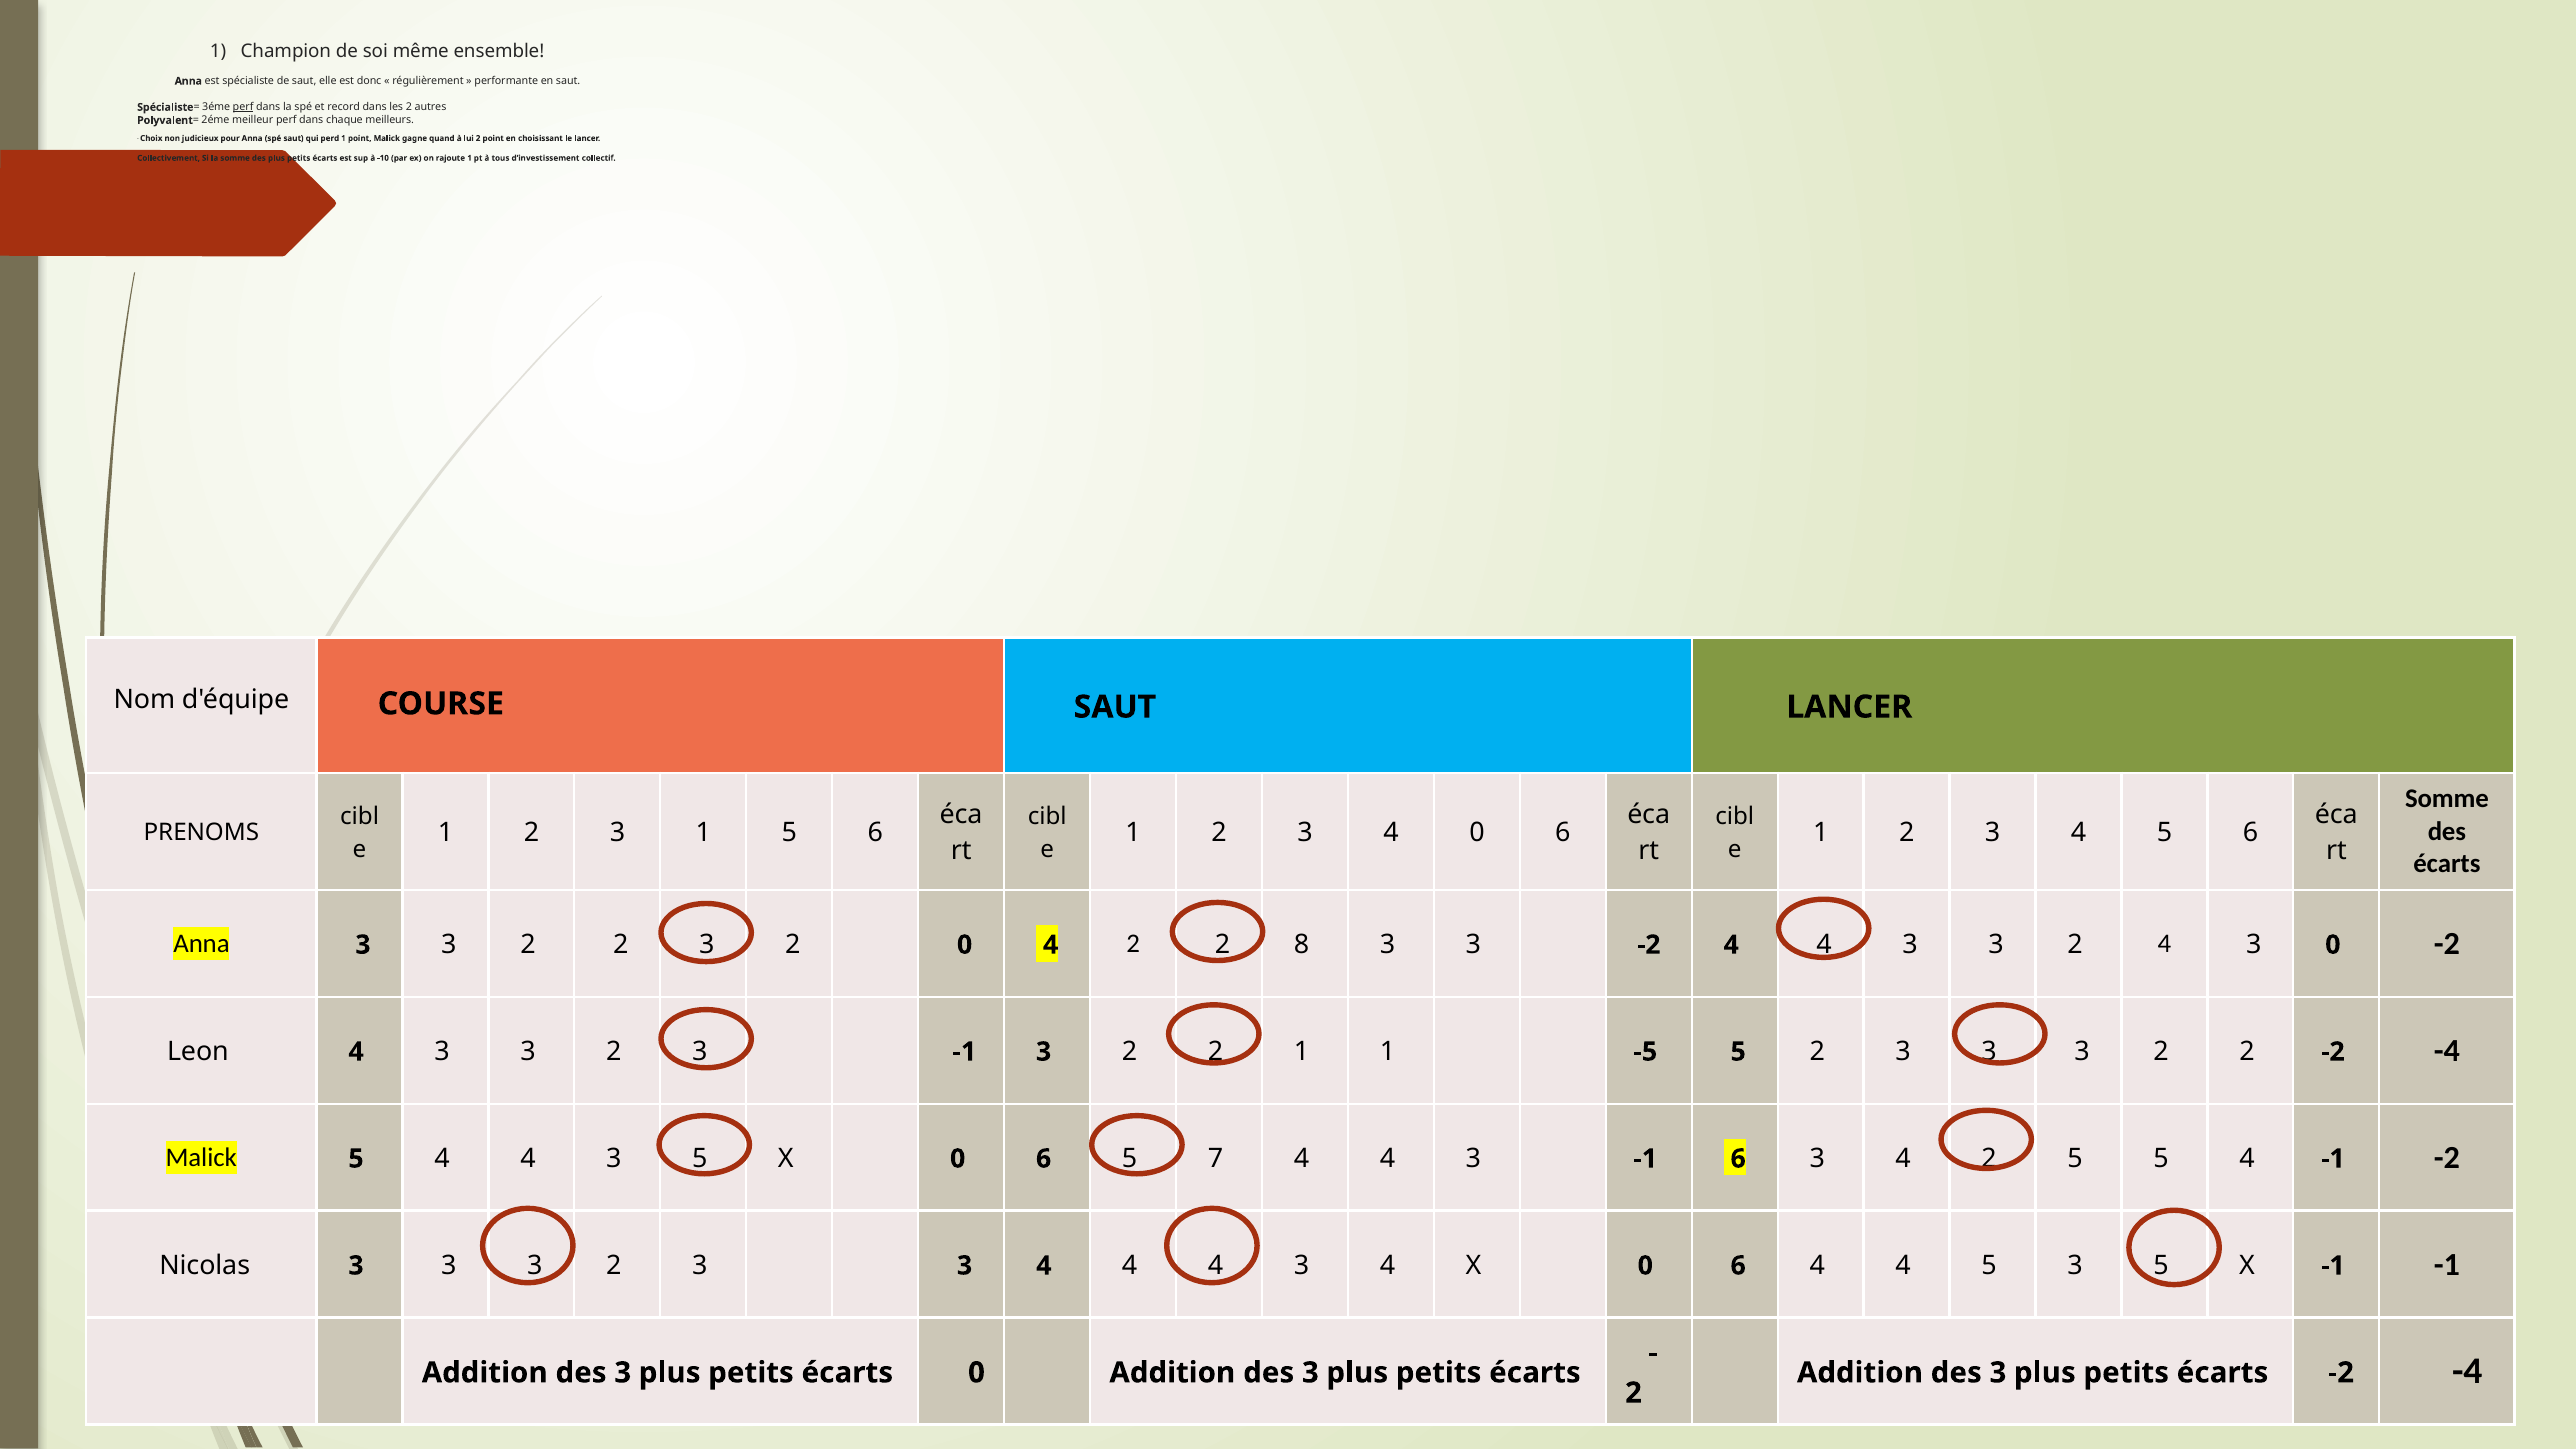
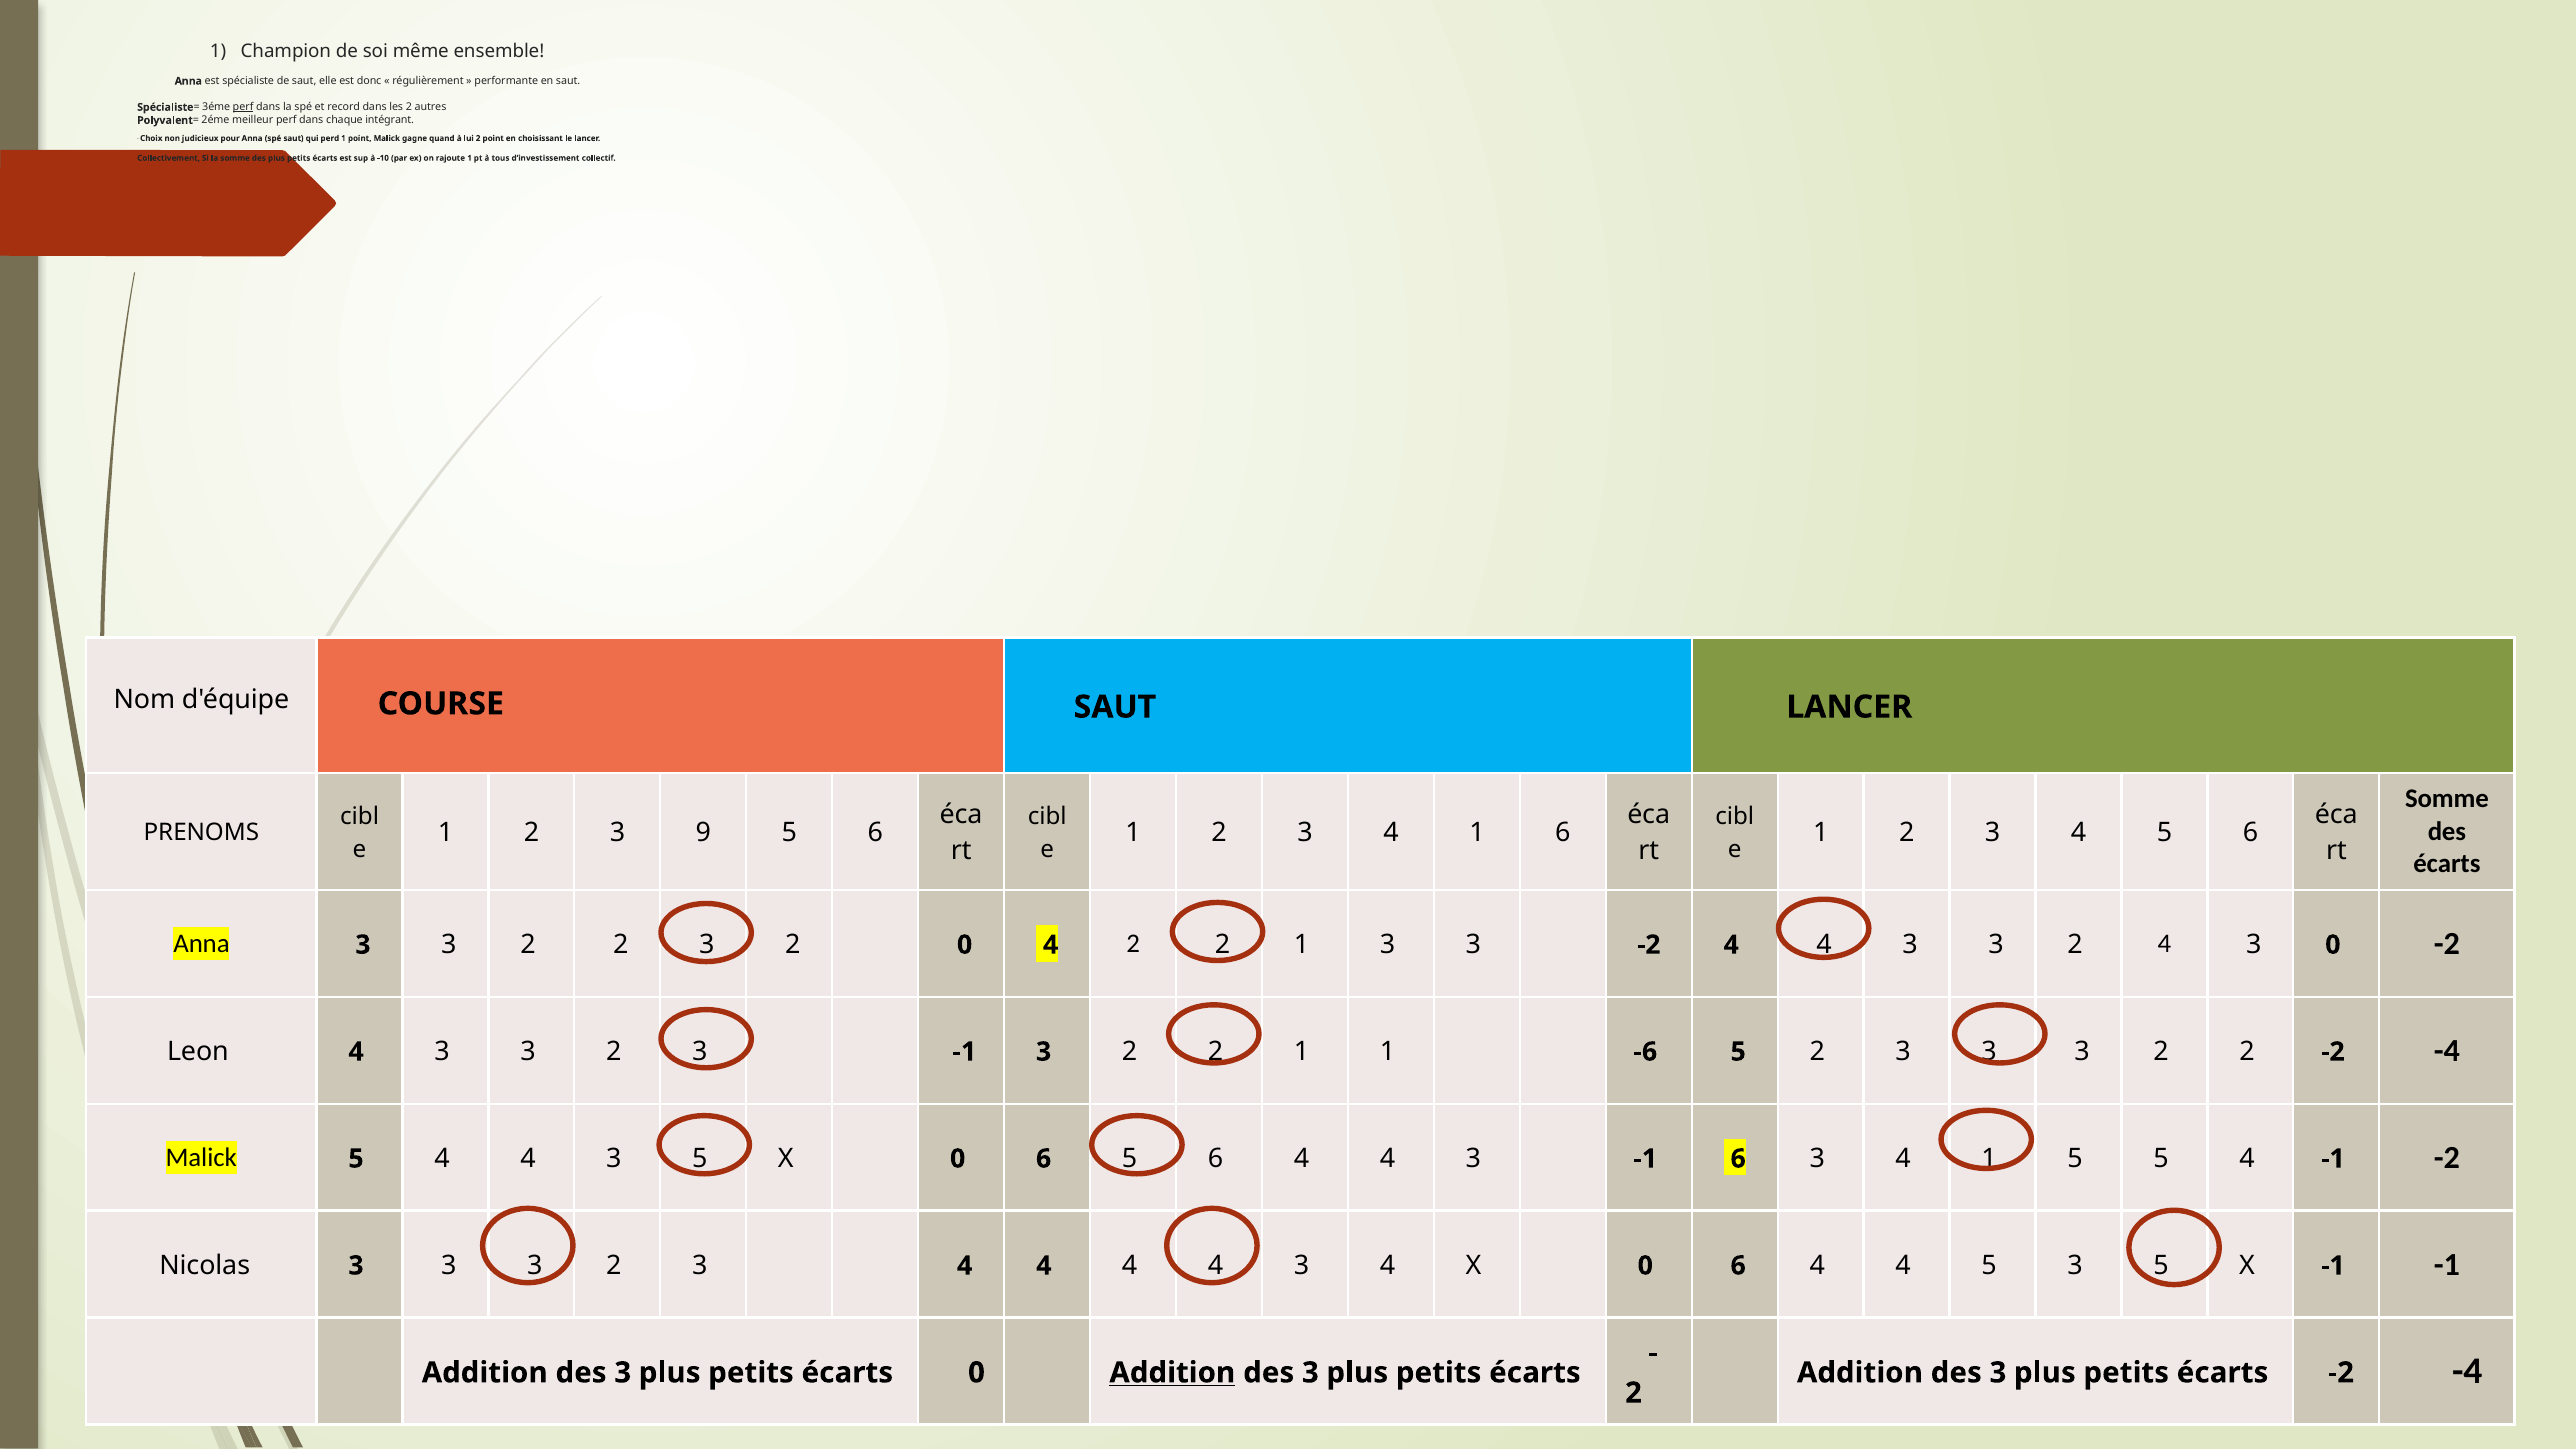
meilleurs: meilleurs -> intégrant
3 1: 1 -> 9
2 3 4 0: 0 -> 1
4 2 2 8: 8 -> 1
-5: -5 -> -6
6 5 7: 7 -> 6
6 3 4 2: 2 -> 1
3 2 3 3: 3 -> 4
Addition at (1172, 1373) underline: none -> present
